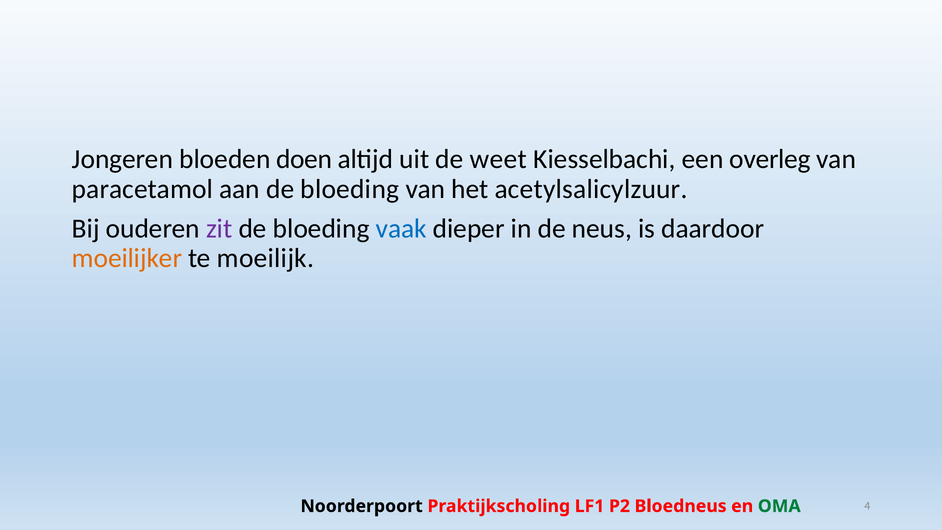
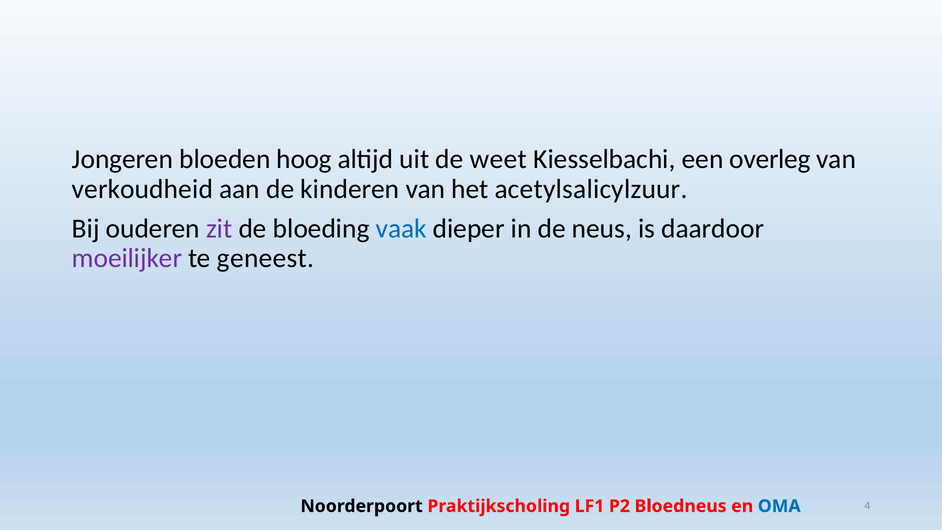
doen: doen -> hoog
paracetamol: paracetamol -> verkoudheid
aan de bloeding: bloeding -> kinderen
moeilijker colour: orange -> purple
moeilijk: moeilijk -> geneest
OMA colour: green -> blue
